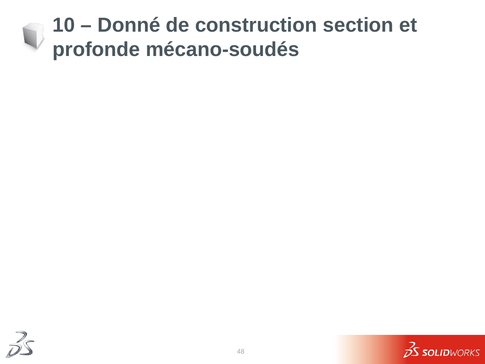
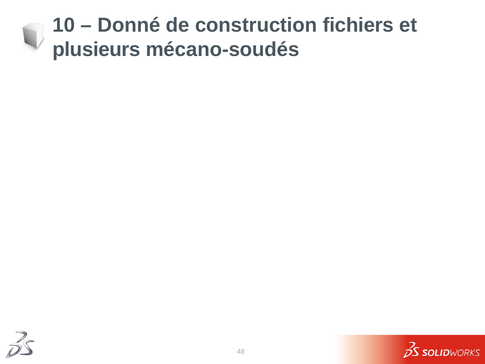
section: section -> fichiers
profonde: profonde -> plusieurs
